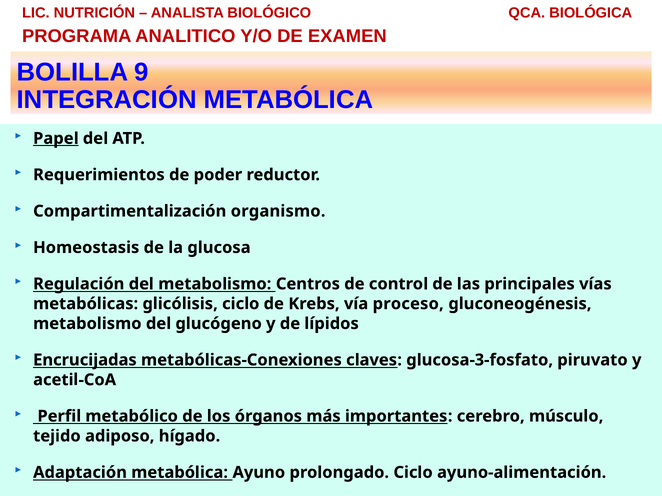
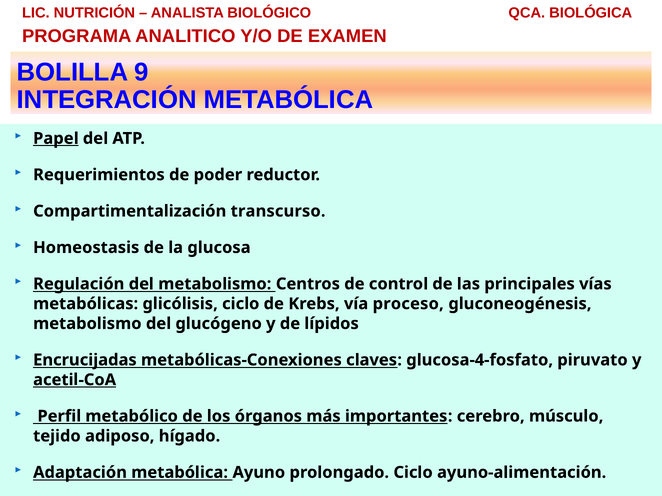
organismo: organismo -> transcurso
glucosa-3-fosfato: glucosa-3-fosfato -> glucosa-4-fosfato
acetil-CoA underline: none -> present
